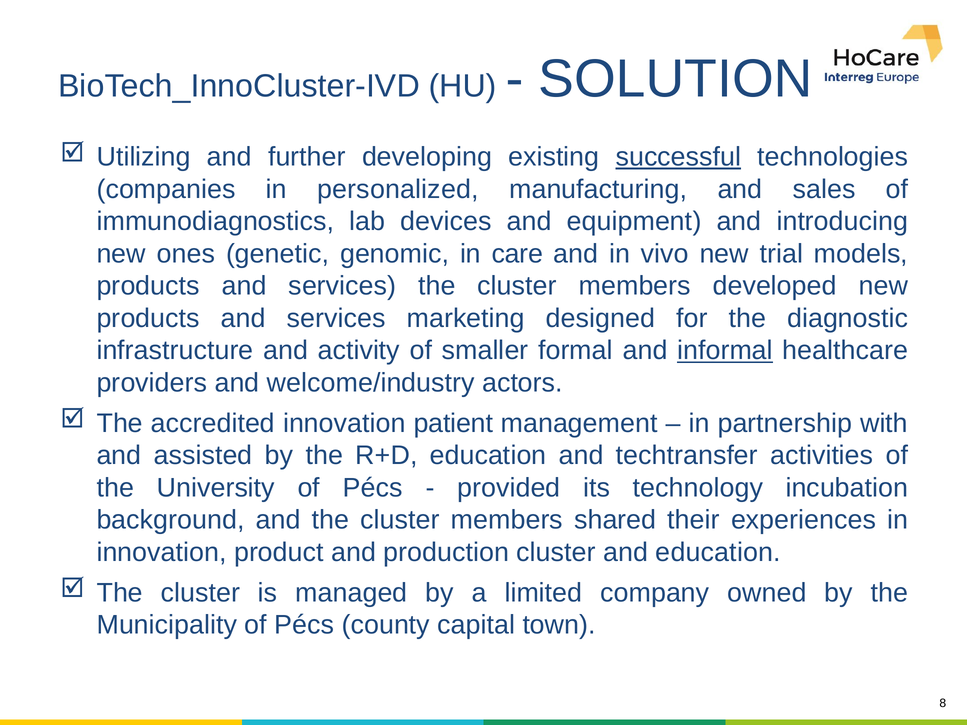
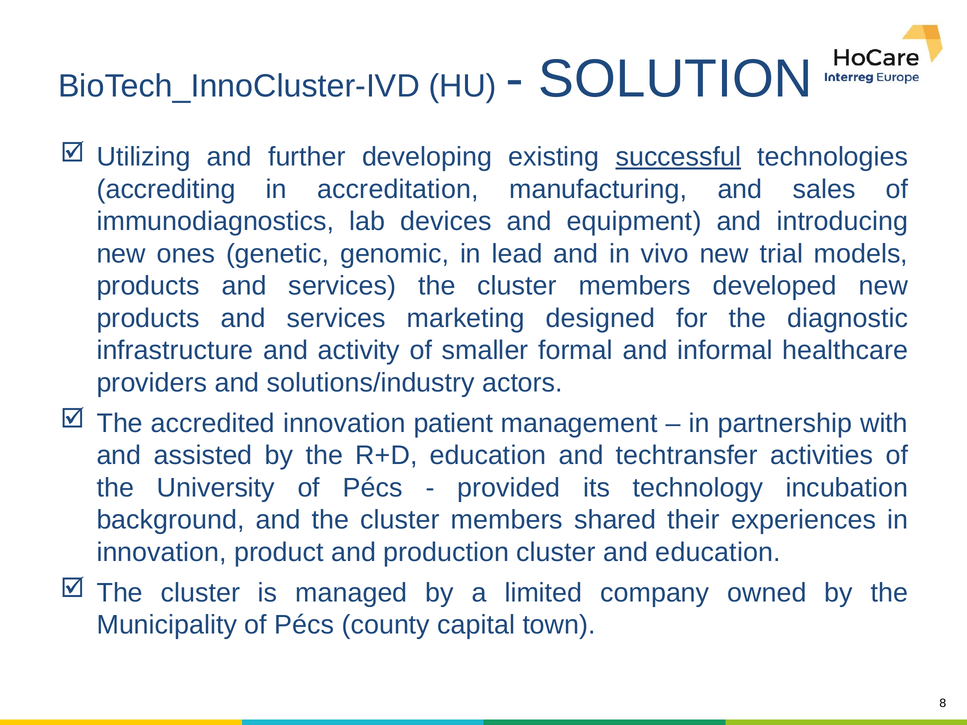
companies: companies -> accrediting
personalized: personalized -> accreditation
care: care -> lead
informal underline: present -> none
welcome/industry: welcome/industry -> solutions/industry
